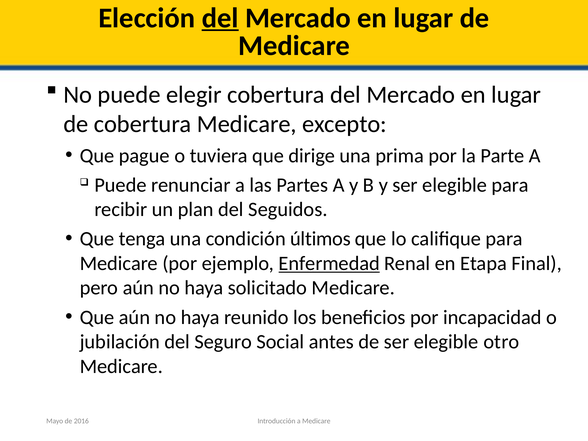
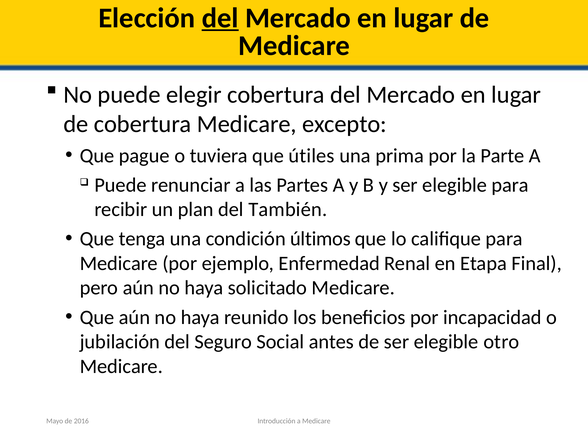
dirige: dirige -> útiles
Seguidos: Seguidos -> También
Enfermedad underline: present -> none
